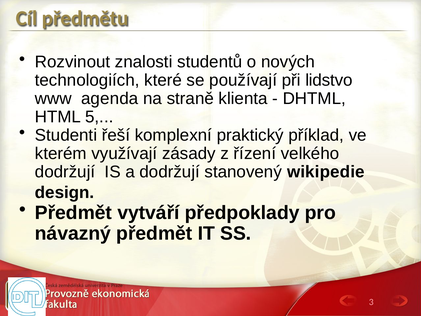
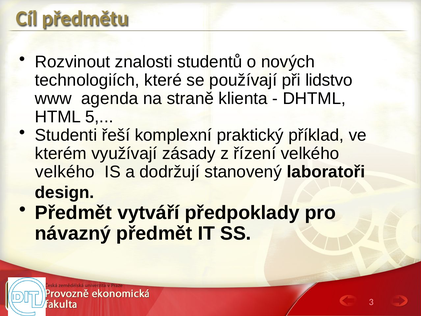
dodržují at (65, 172): dodržují -> velkého
wikipedie: wikipedie -> laboratoři
